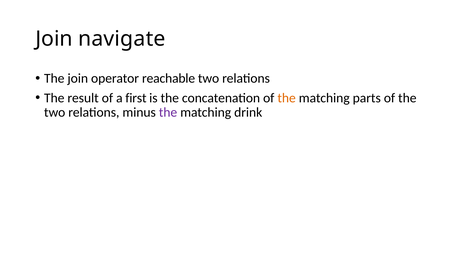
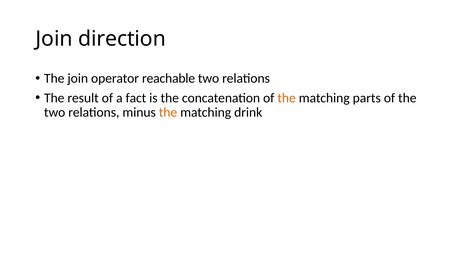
navigate: navigate -> direction
first: first -> fact
the at (168, 113) colour: purple -> orange
